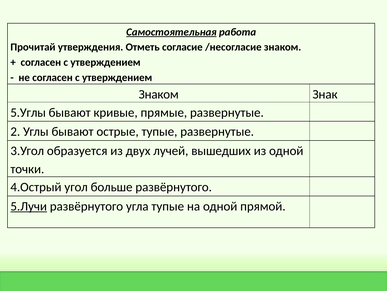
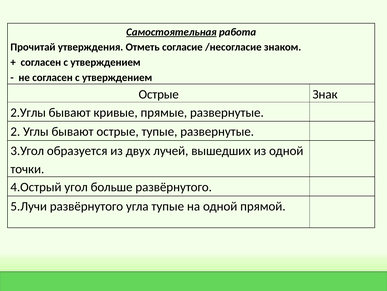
Знаком at (159, 94): Знаком -> Острые
5.Углы: 5.Углы -> 2.Углы
5.Лучи underline: present -> none
